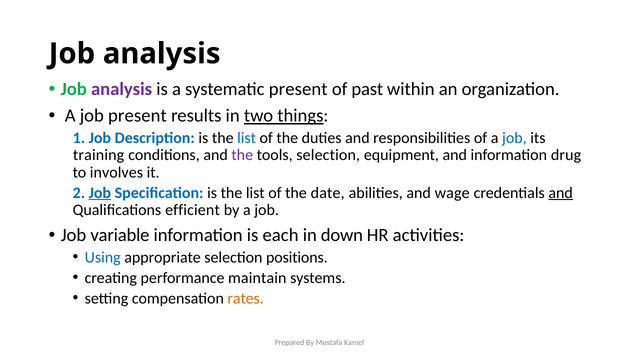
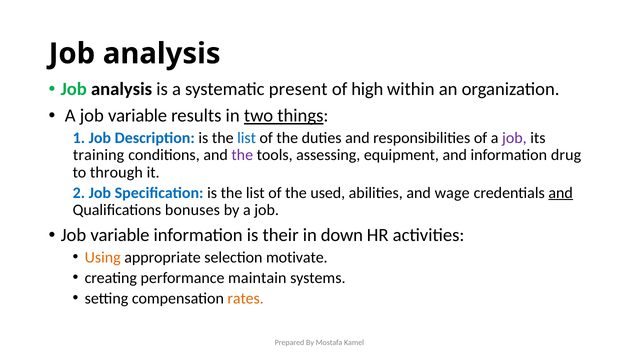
analysis at (122, 89) colour: purple -> black
past: past -> high
A job present: present -> variable
job at (514, 138) colour: blue -> purple
tools selection: selection -> assessing
involves: involves -> through
Job at (100, 193) underline: present -> none
date: date -> used
efficient: efficient -> bonuses
each: each -> their
Using colour: blue -> orange
positions: positions -> motivate
